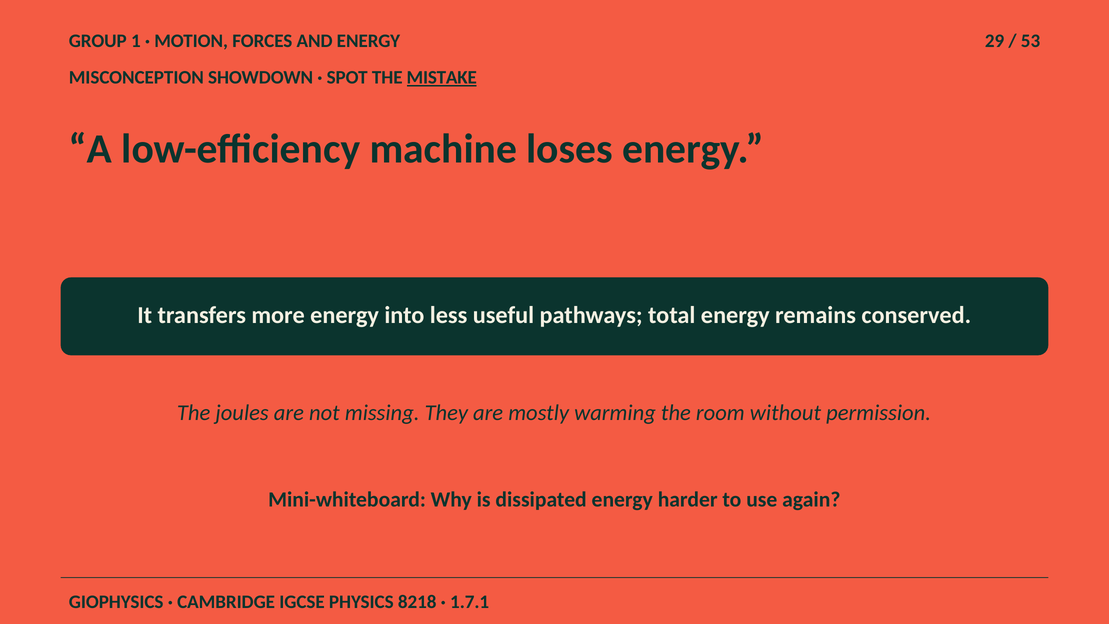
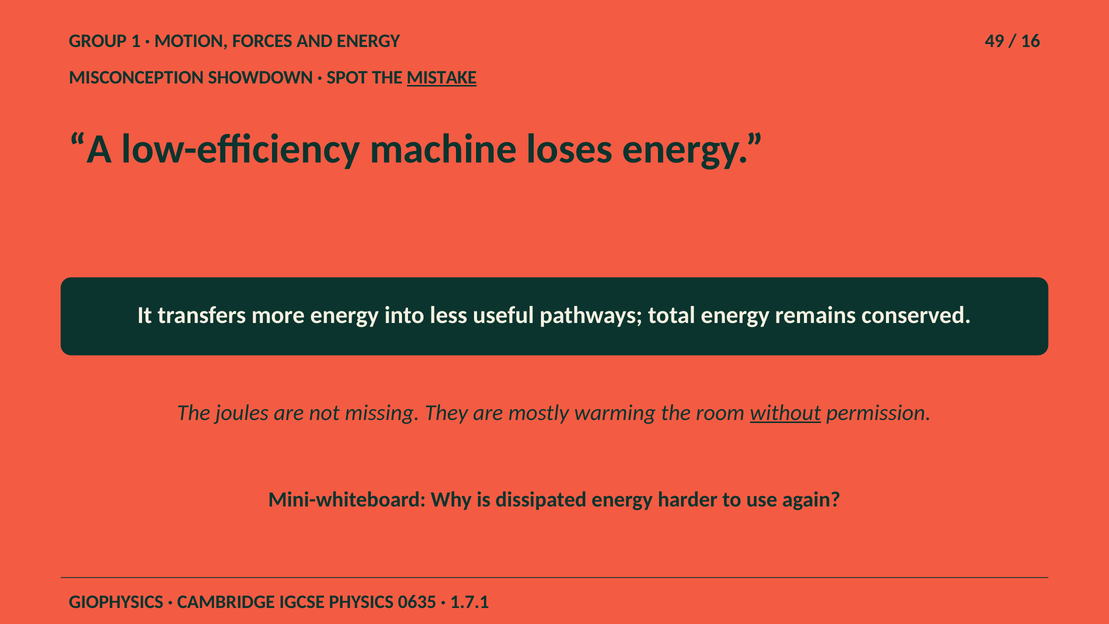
29: 29 -> 49
53: 53 -> 16
without underline: none -> present
8218: 8218 -> 0635
